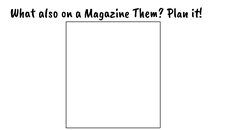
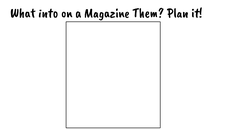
also: also -> into
